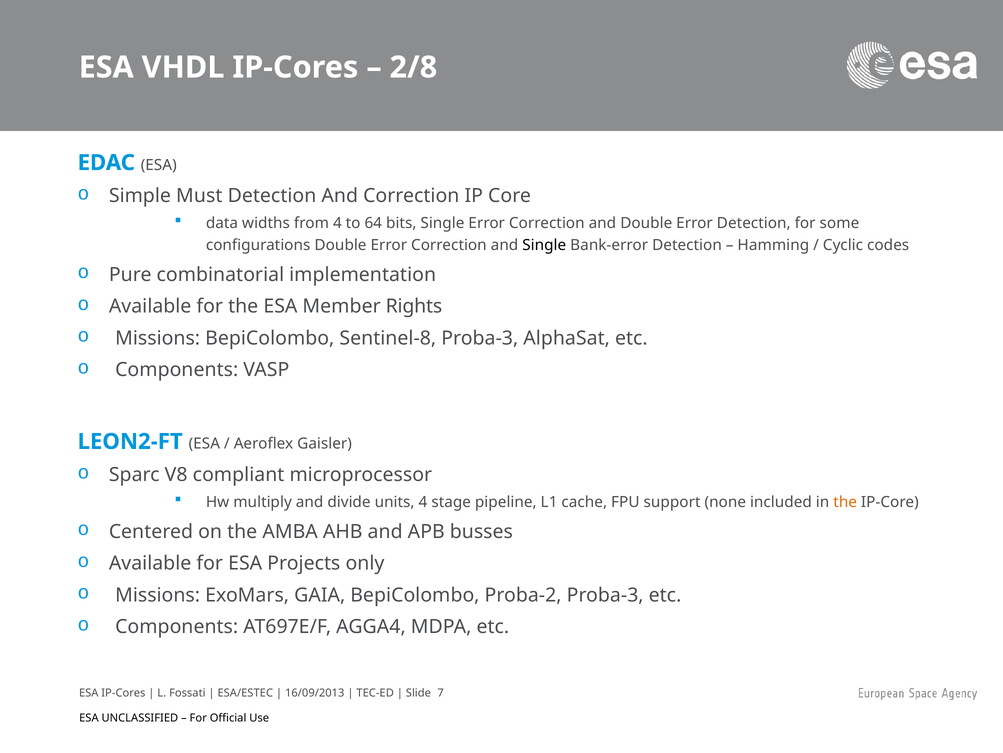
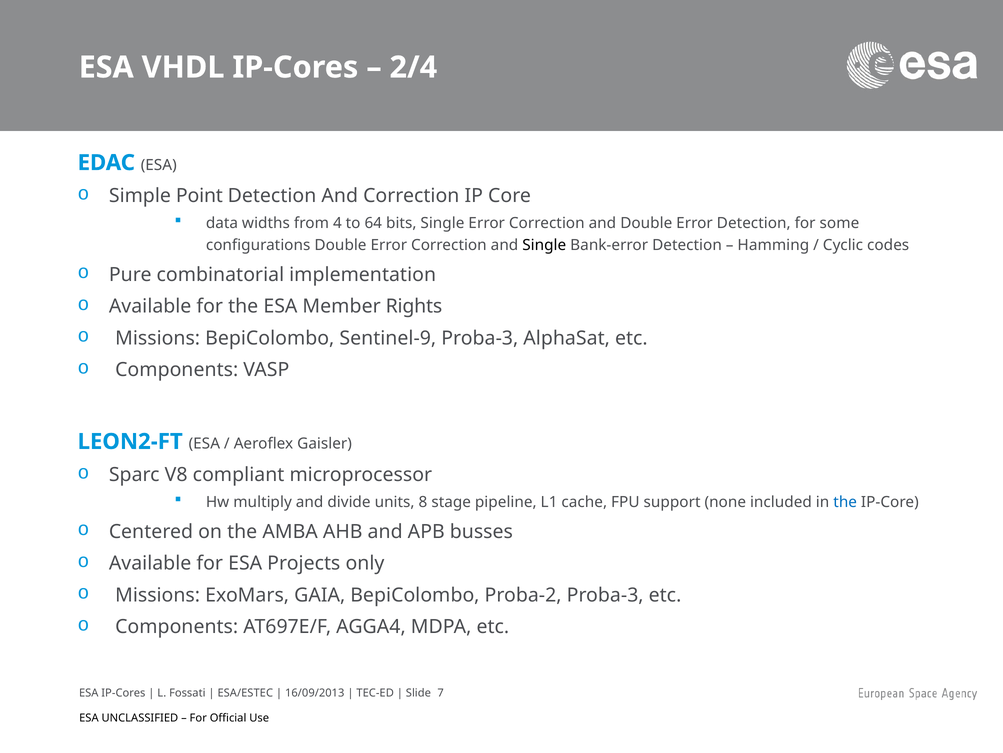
2/8: 2/8 -> 2/4
Must: Must -> Point
Sentinel-8: Sentinel-8 -> Sentinel-9
units 4: 4 -> 8
the at (845, 502) colour: orange -> blue
